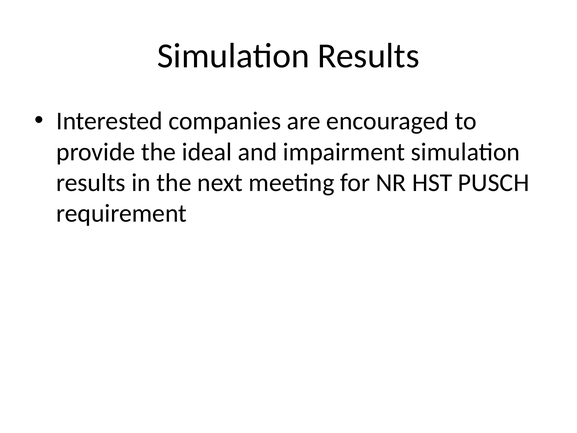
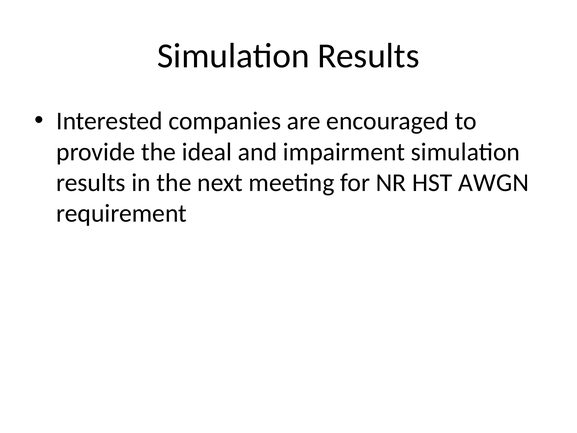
PUSCH: PUSCH -> AWGN
